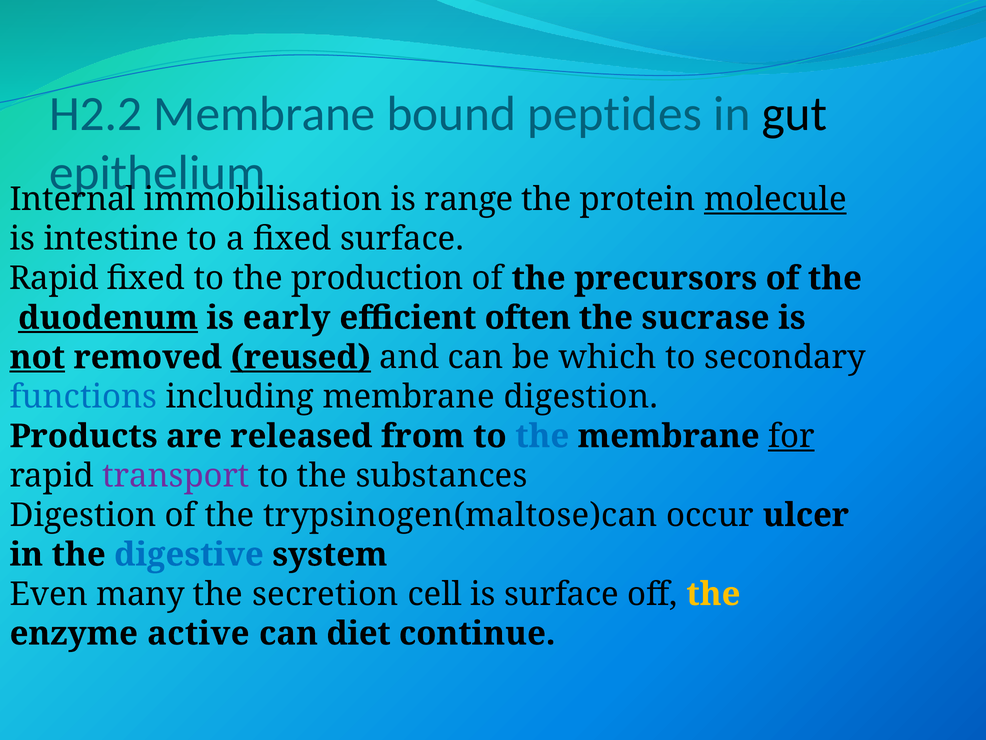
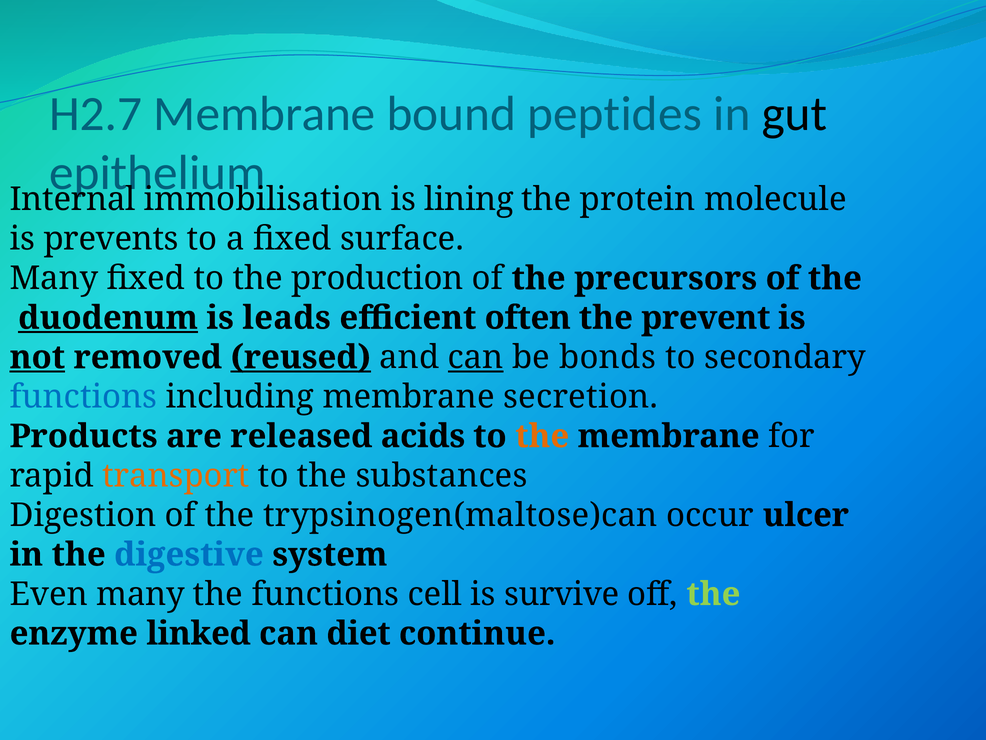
H2.2: H2.2 -> H2.7
range: range -> lining
molecule underline: present -> none
intestine: intestine -> prevents
Rapid at (54, 278): Rapid -> Many
early: early -> leads
sucrase: sucrase -> prevent
can at (476, 357) underline: none -> present
which: which -> bonds
membrane digestion: digestion -> secretion
from: from -> acids
the at (542, 436) colour: blue -> orange
for underline: present -> none
transport colour: purple -> orange
the secretion: secretion -> functions
is surface: surface -> survive
the at (713, 594) colour: yellow -> light green
active: active -> linked
